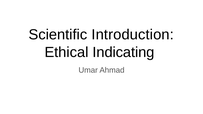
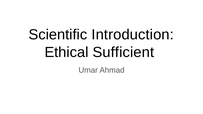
Indicating: Indicating -> Sufficient
